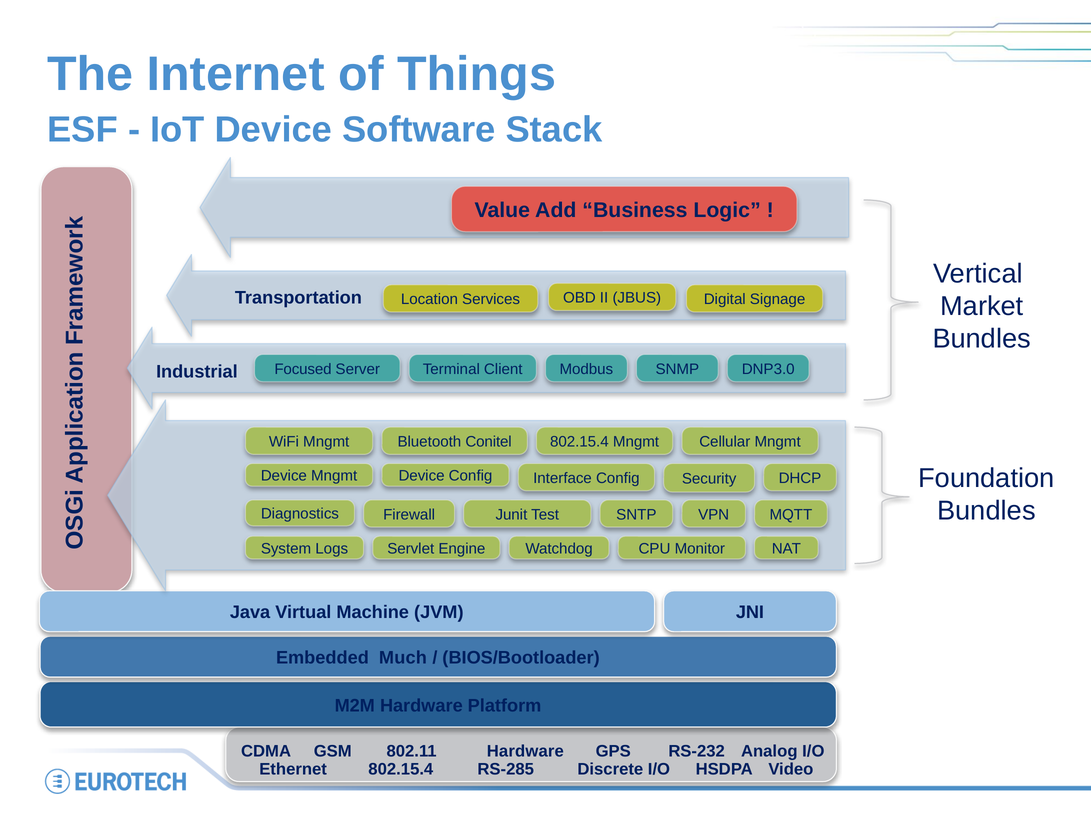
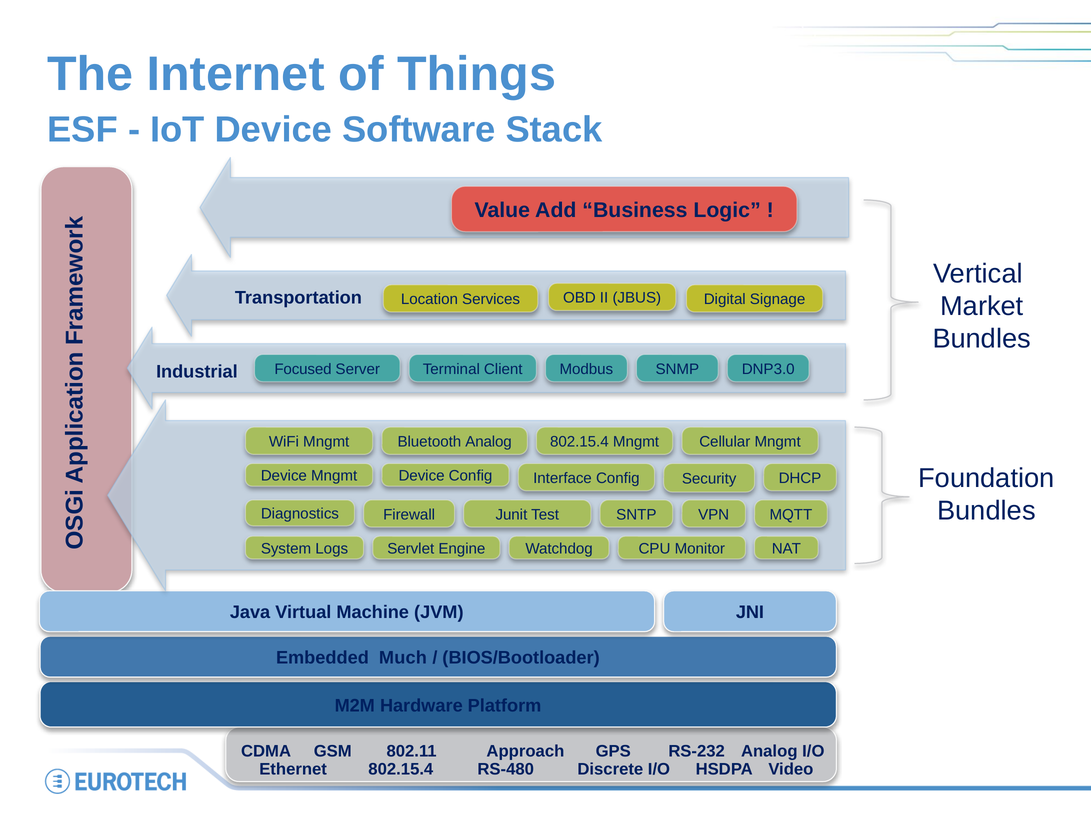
Bluetooth Conitel: Conitel -> Analog
Hardware at (525, 751): Hardware -> Approach
RS-285: RS-285 -> RS-480
